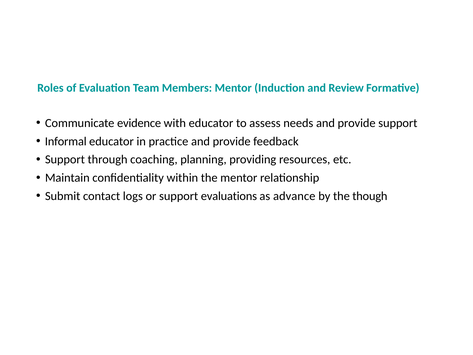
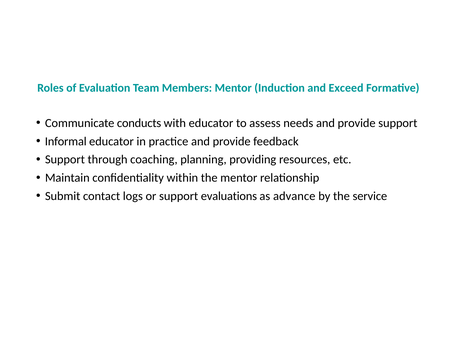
Review: Review -> Exceed
evidence: evidence -> conducts
though: though -> service
